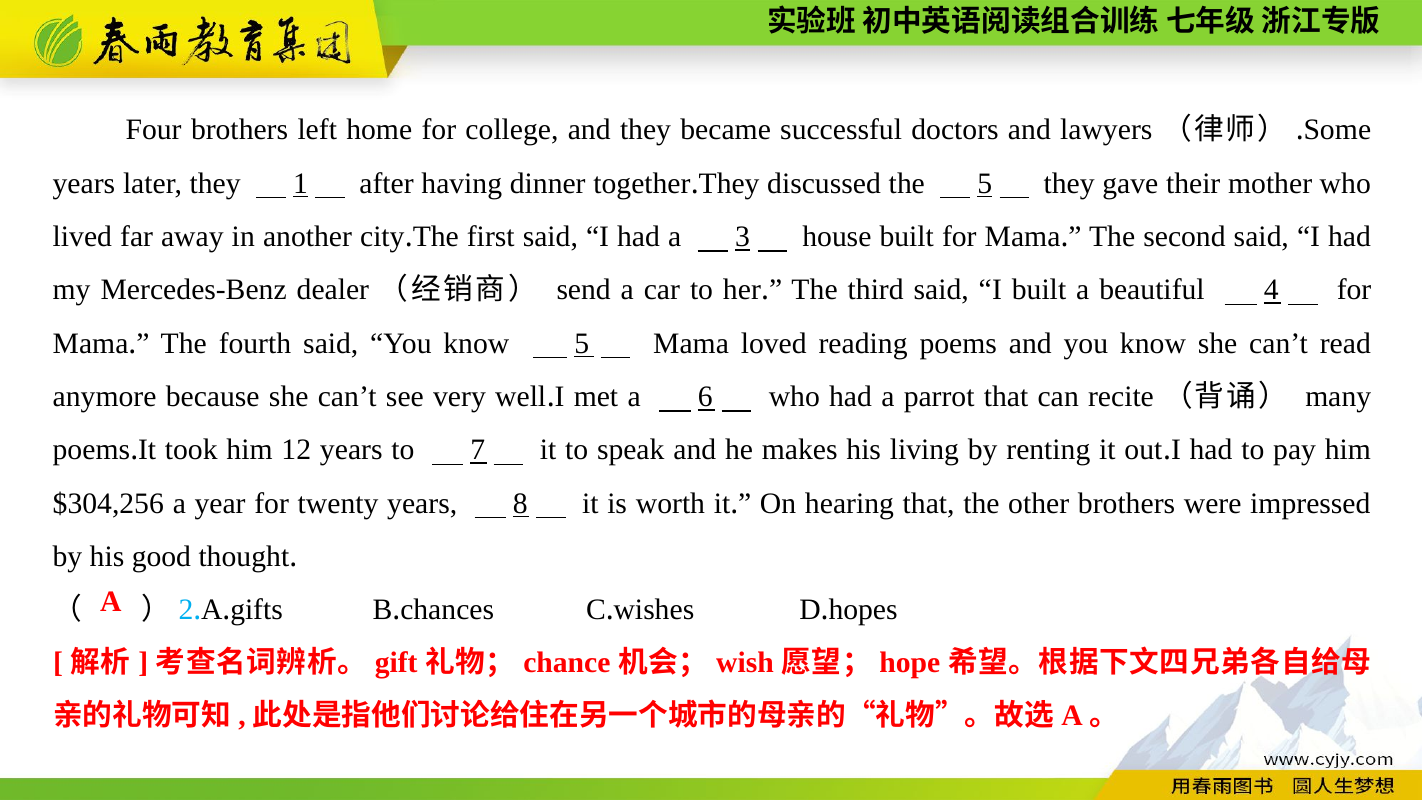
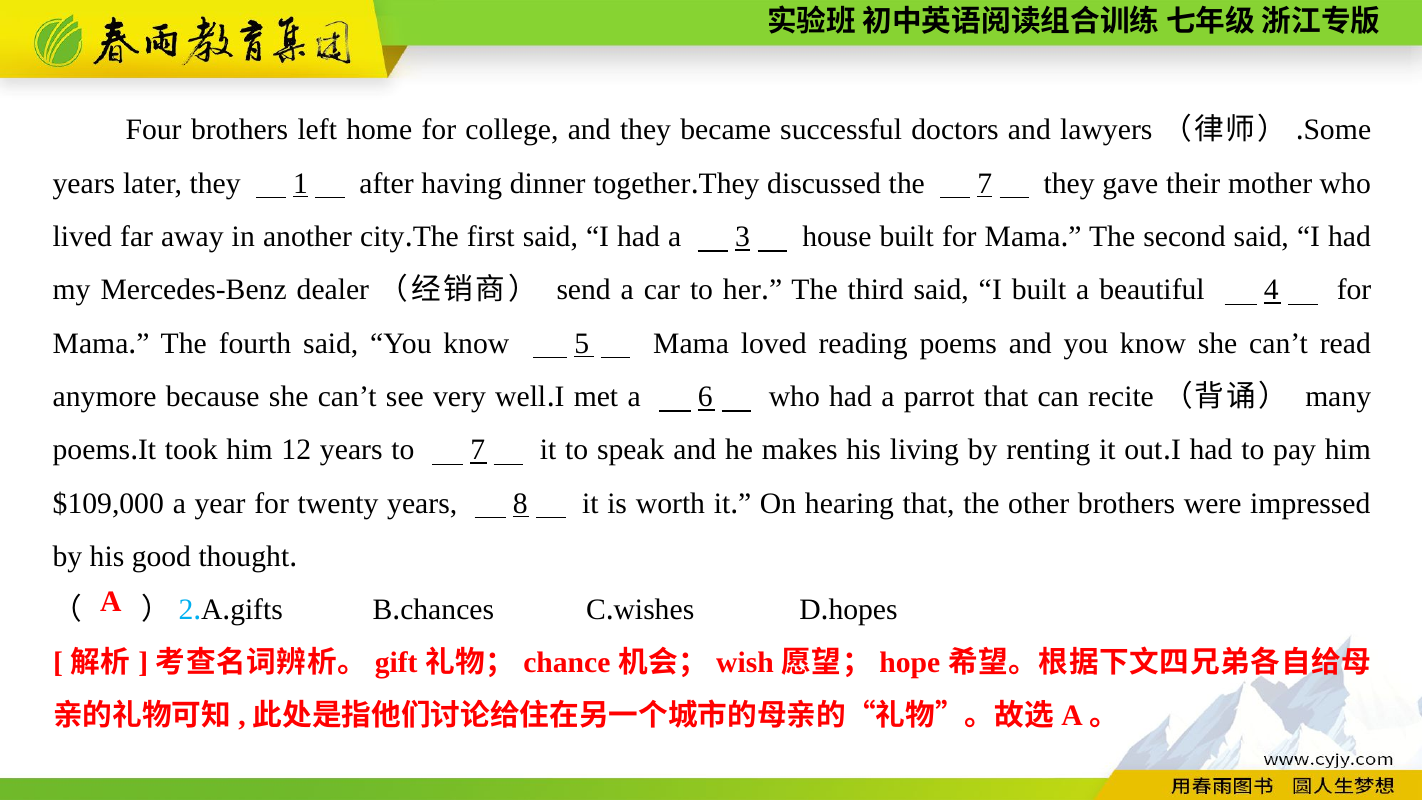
the 5: 5 -> 7
$304,256: $304,256 -> $109,000
